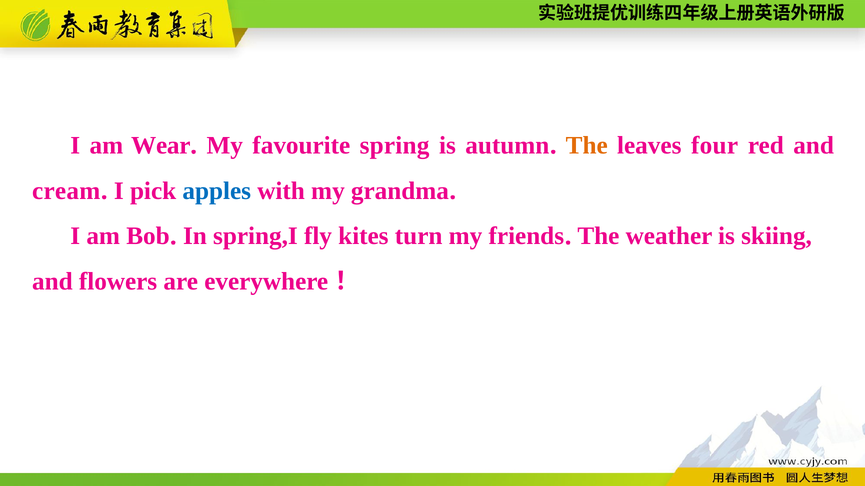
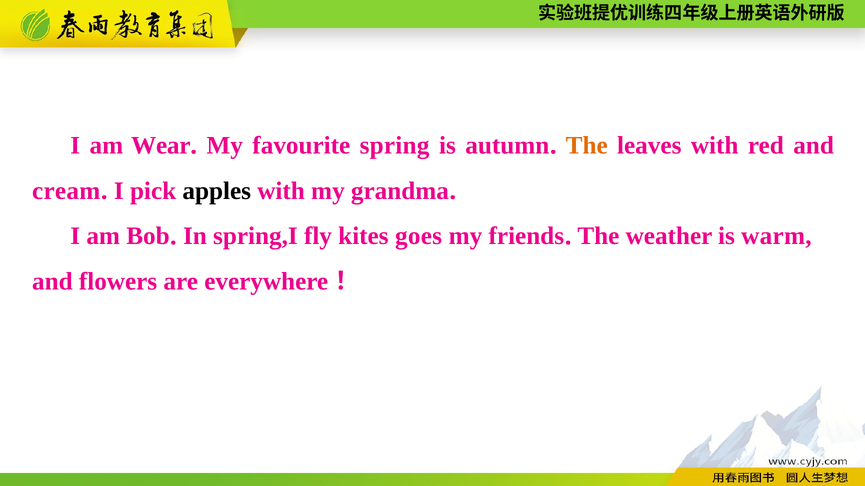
leaves four: four -> with
apples colour: blue -> black
turn: turn -> goes
skiing: skiing -> warm
